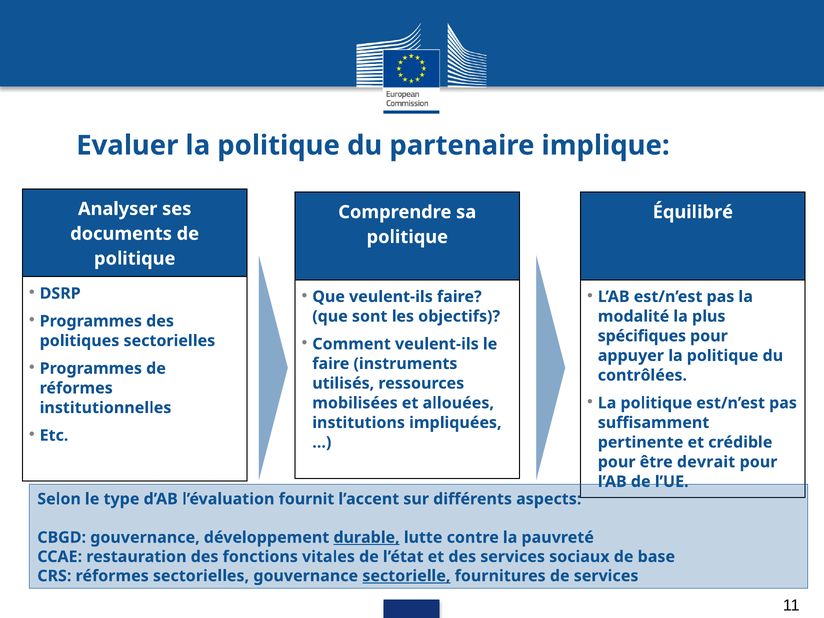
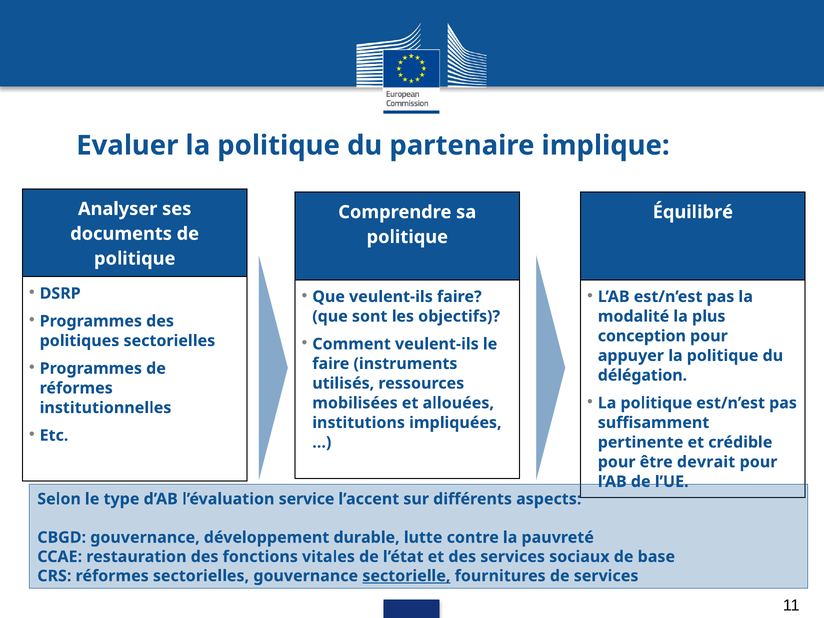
spécifiques: spécifiques -> conception
contrôlées: contrôlées -> délégation
fournit: fournit -> service
durable underline: present -> none
